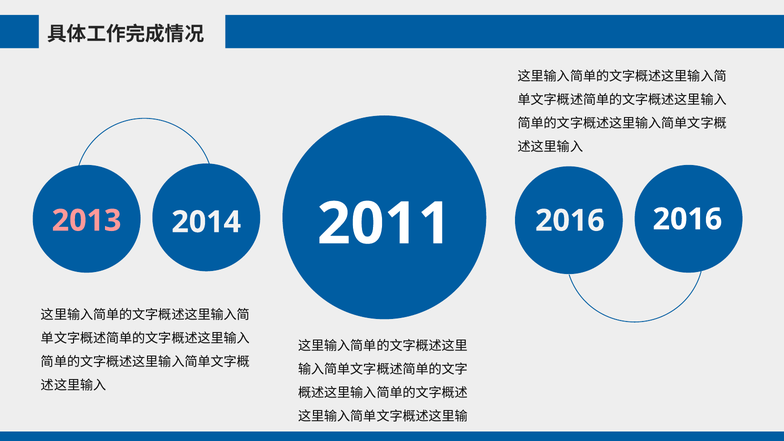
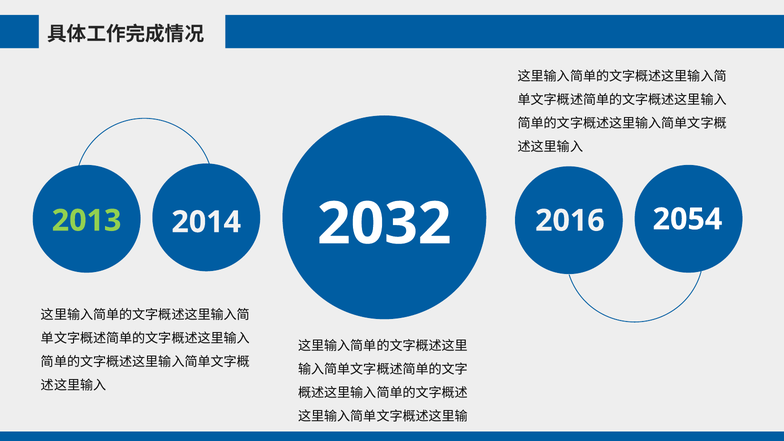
2013 colour: pink -> light green
2011: 2011 -> 2032
2016 2016: 2016 -> 2054
